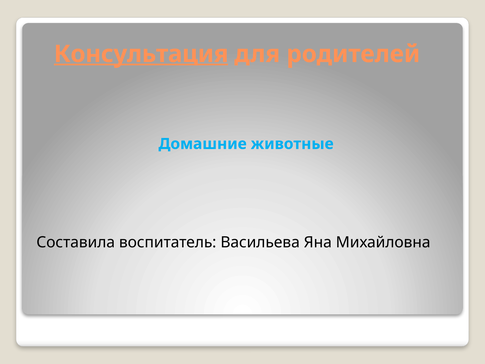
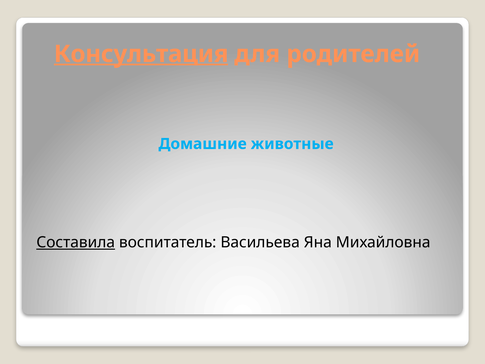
Составила underline: none -> present
